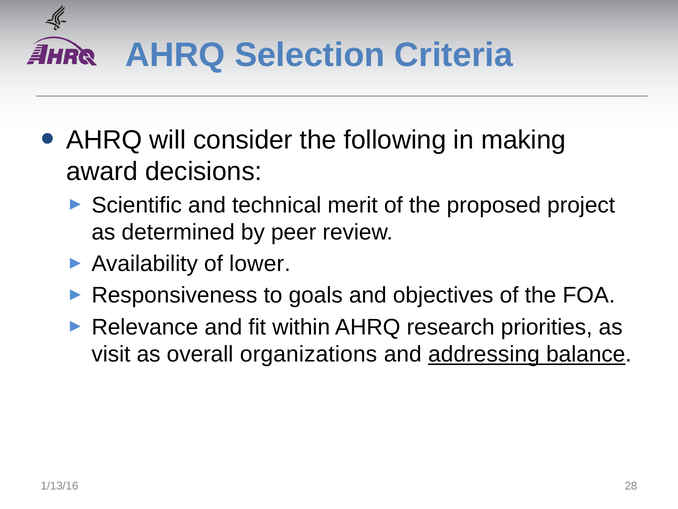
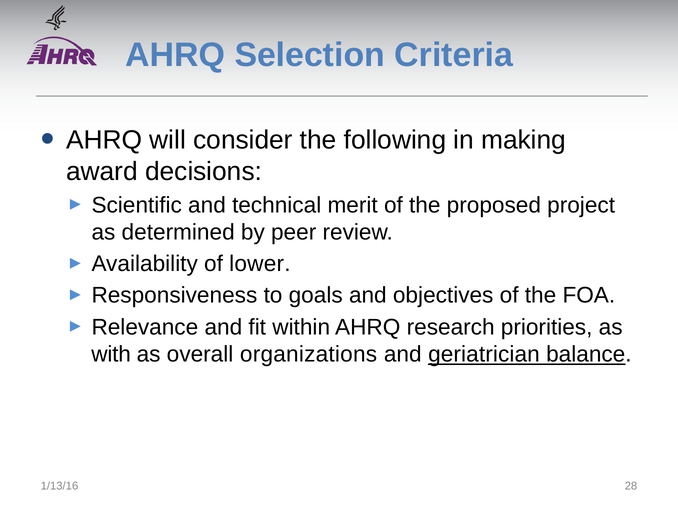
visit: visit -> with
addressing: addressing -> geriatrician
